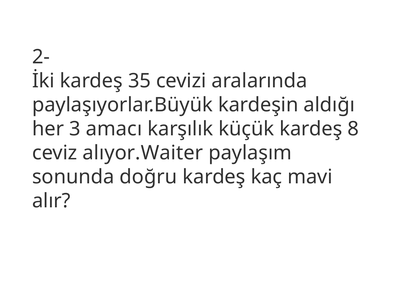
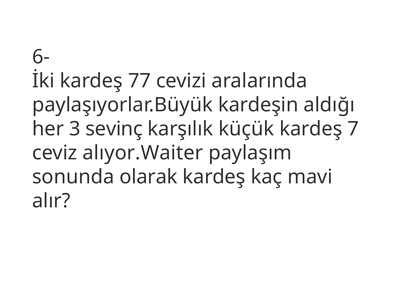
2-: 2- -> 6-
35: 35 -> 77
amacı: amacı -> sevinç
8: 8 -> 7
doğru: doğru -> olarak
